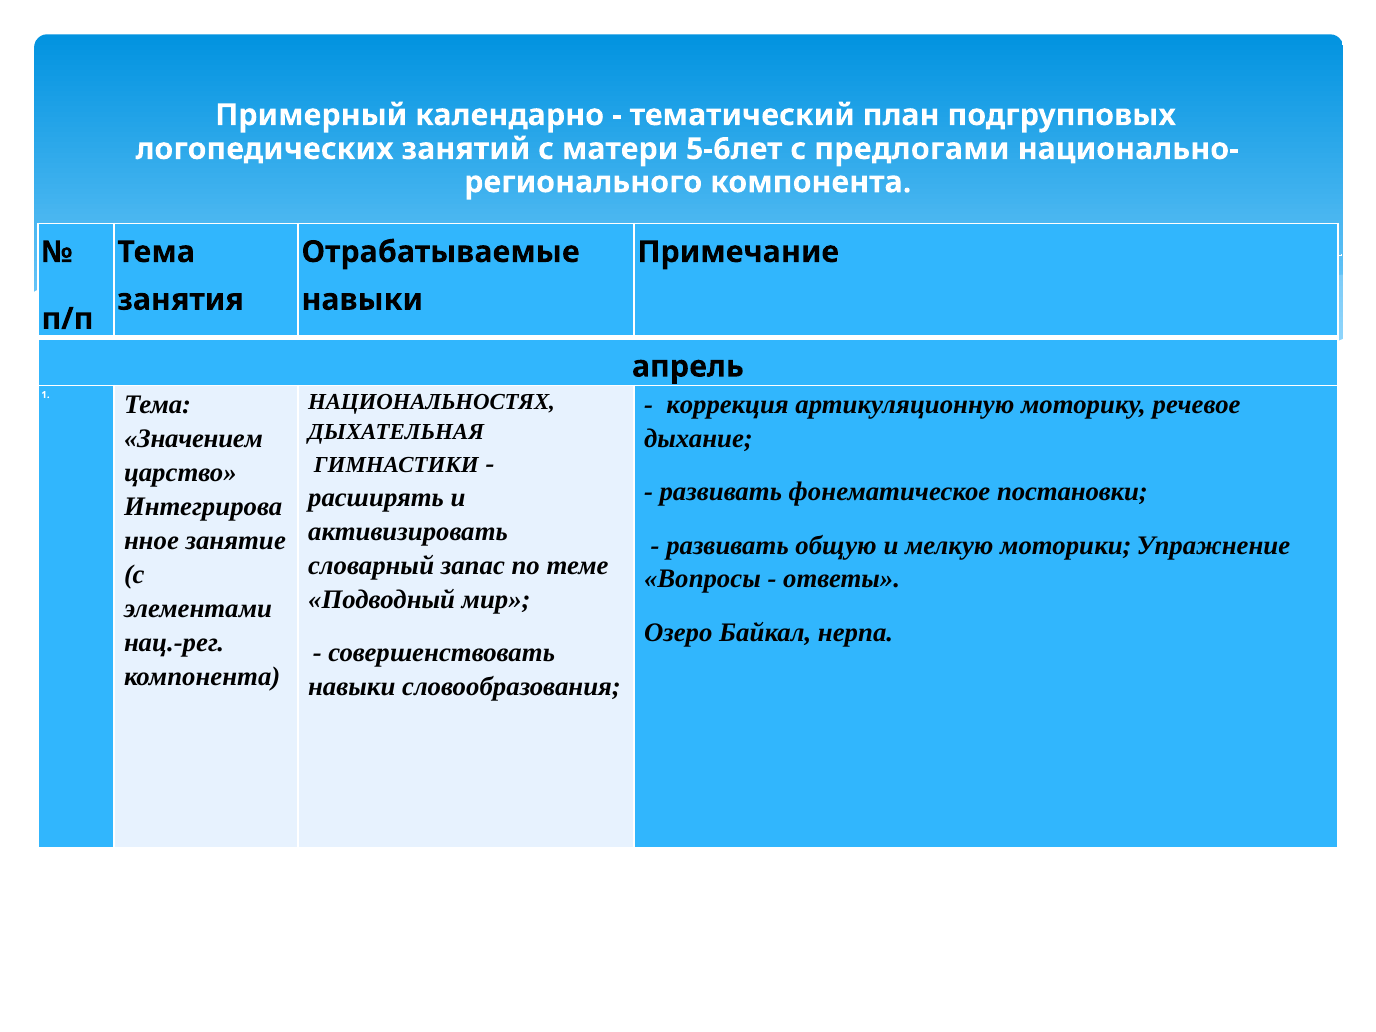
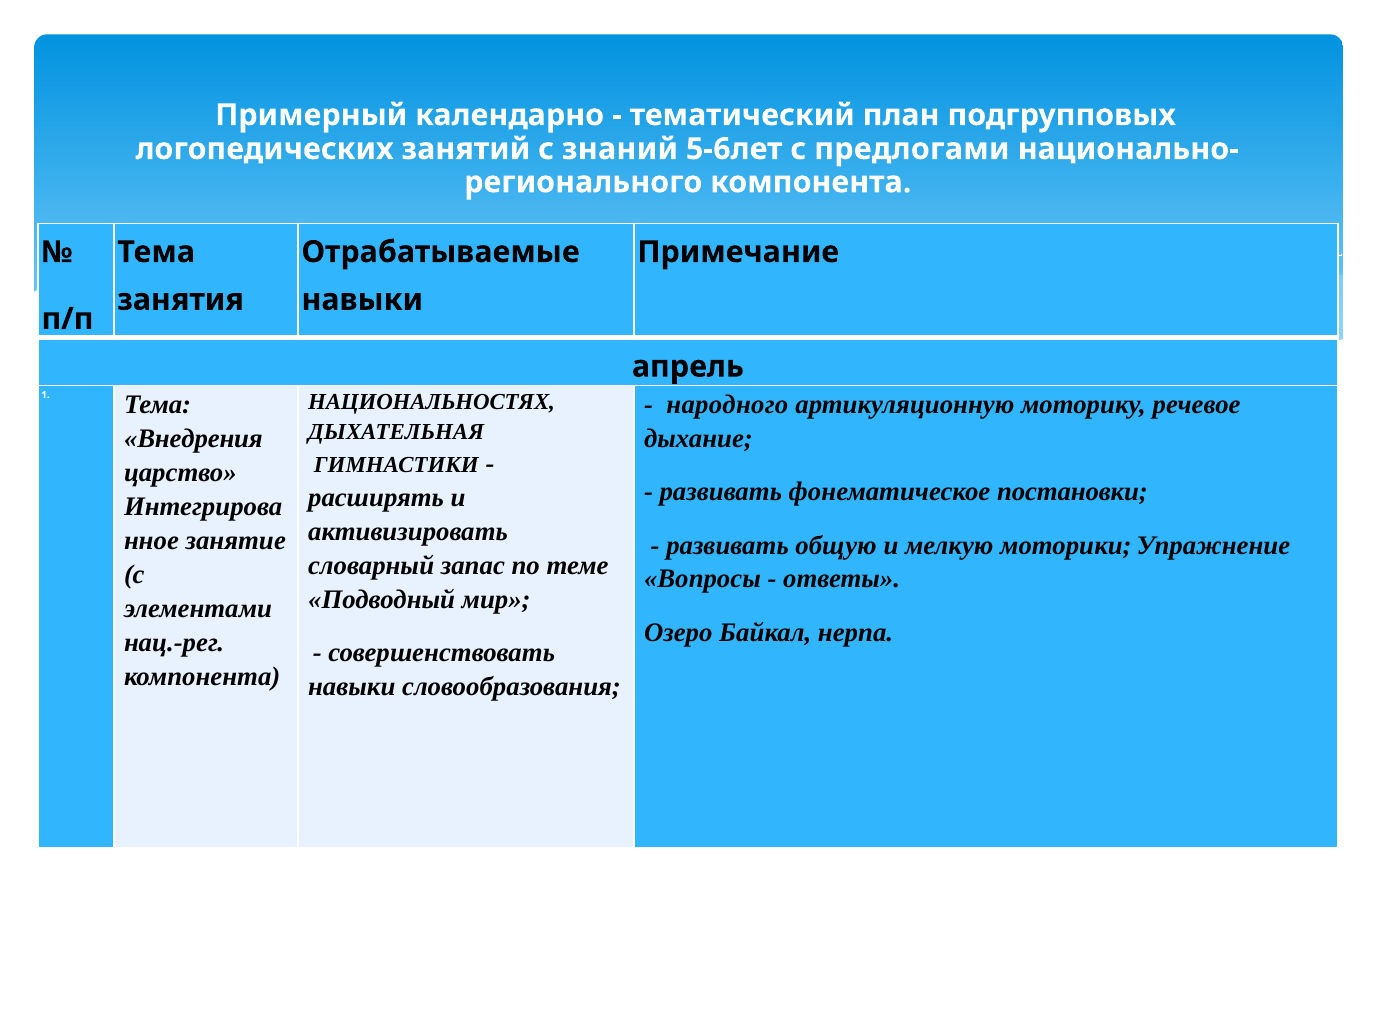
матери: матери -> знаний
коррекция: коррекция -> народного
Значением: Значением -> Внедрения
